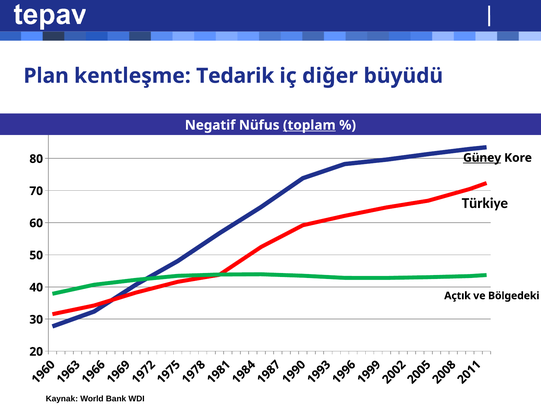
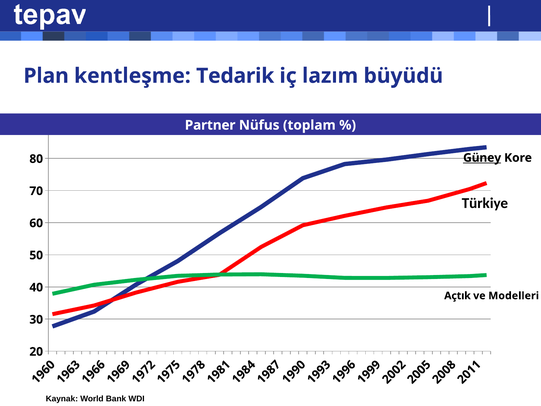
diğer: diğer -> lazım
Negatif: Negatif -> Partner
toplam underline: present -> none
Bölgedeki: Bölgedeki -> Modelleri
